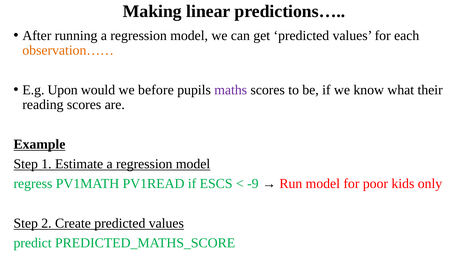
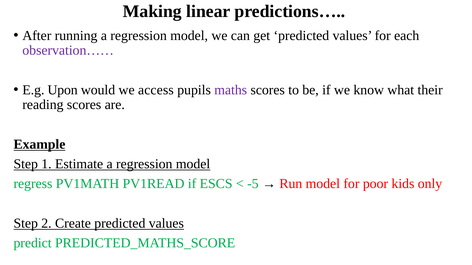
observation…… colour: orange -> purple
before: before -> access
-9: -9 -> -5
